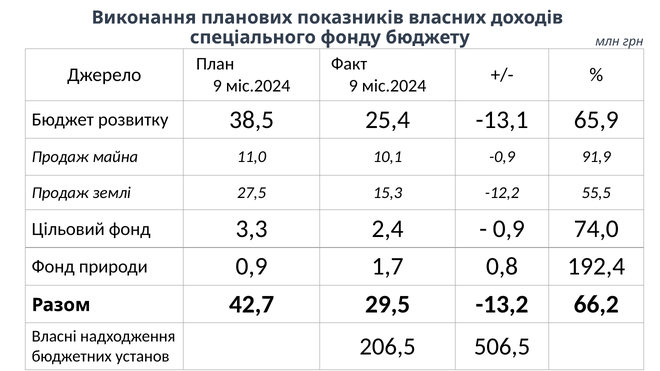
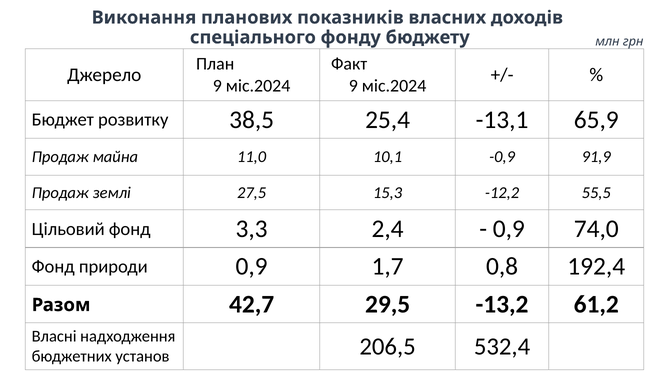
66,2: 66,2 -> 61,2
506,5: 506,5 -> 532,4
